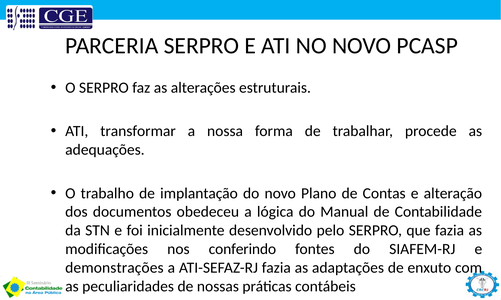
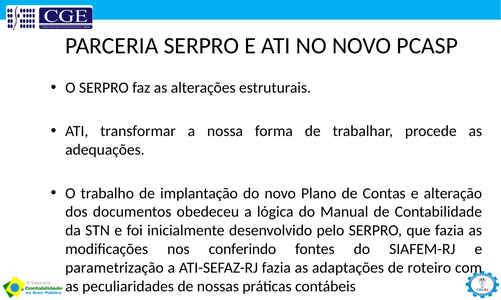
demonstrações: demonstrações -> parametrização
enxuto: enxuto -> roteiro
